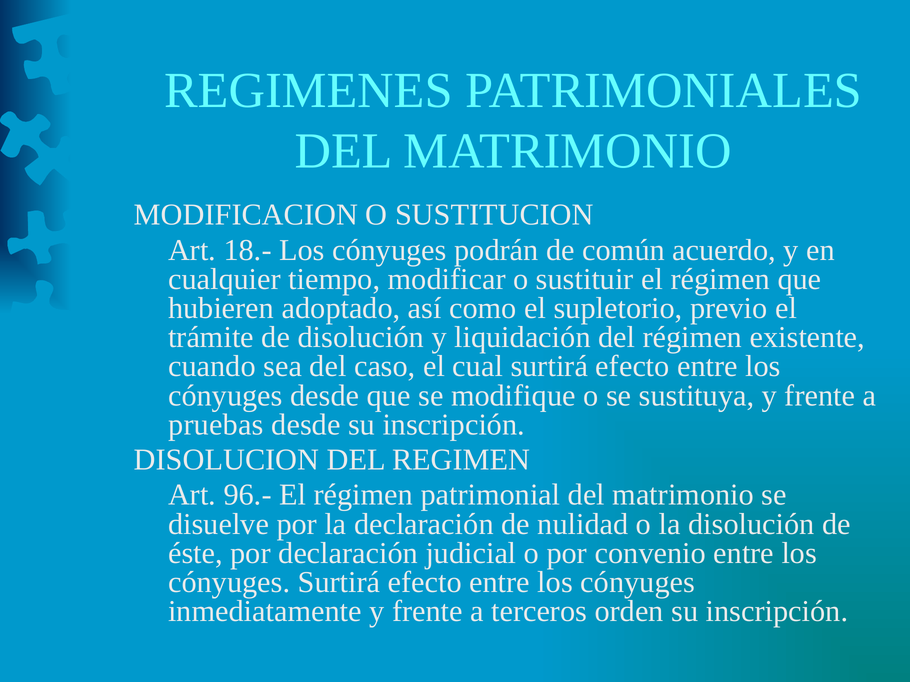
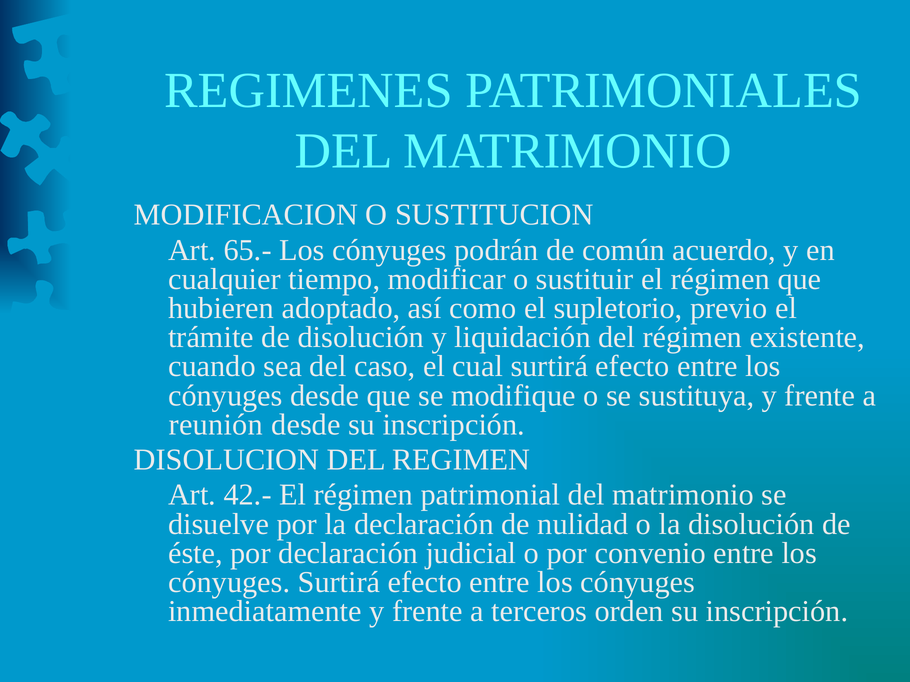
18.-: 18.- -> 65.-
pruebas: pruebas -> reunión
96.-: 96.- -> 42.-
